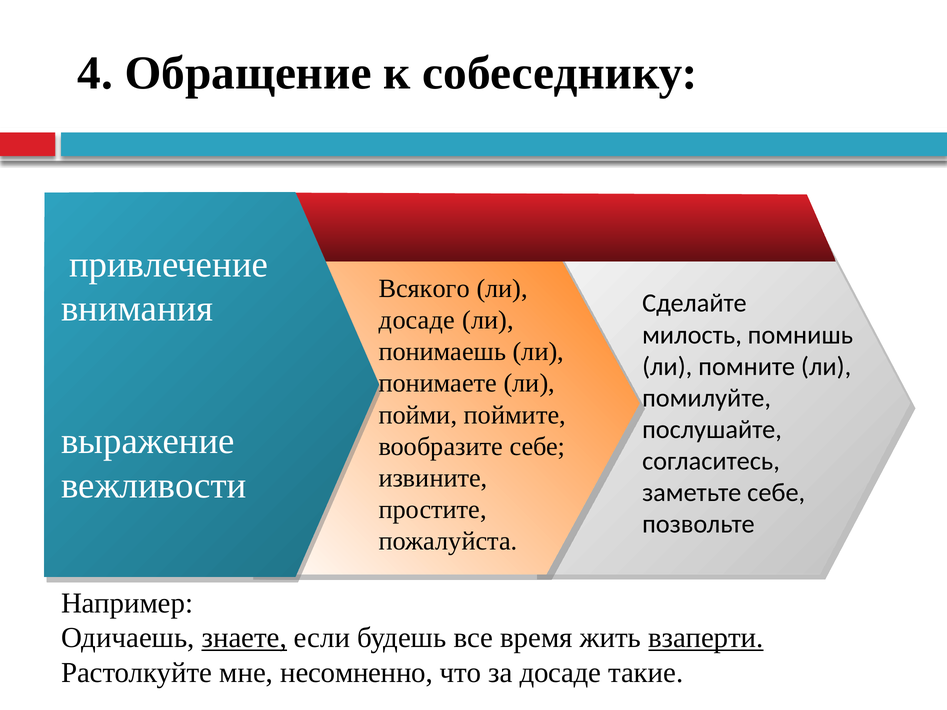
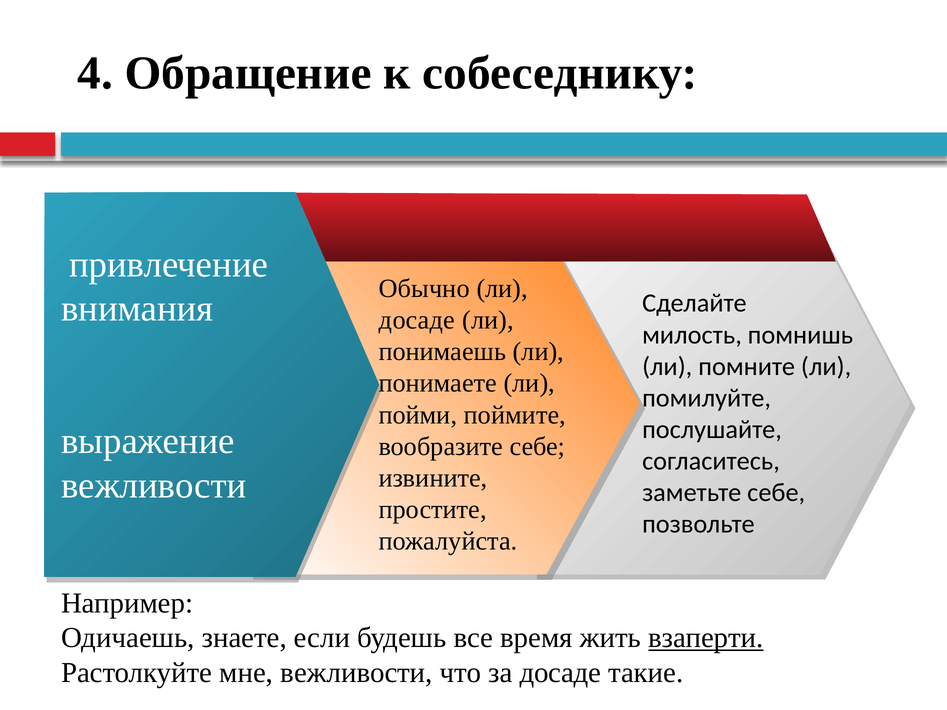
Всякого: Всякого -> Обычно
знаете underline: present -> none
мне несомненно: несомненно -> вежливости
